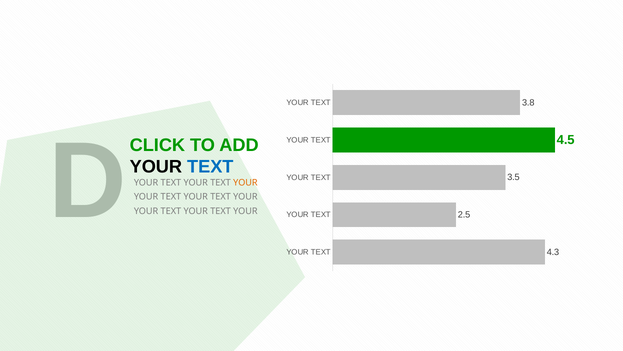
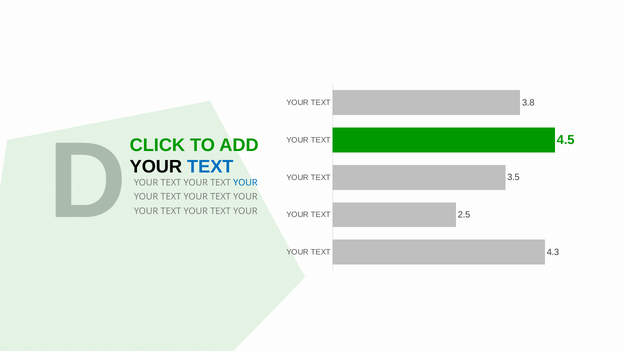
YOUR at (245, 182) colour: orange -> blue
